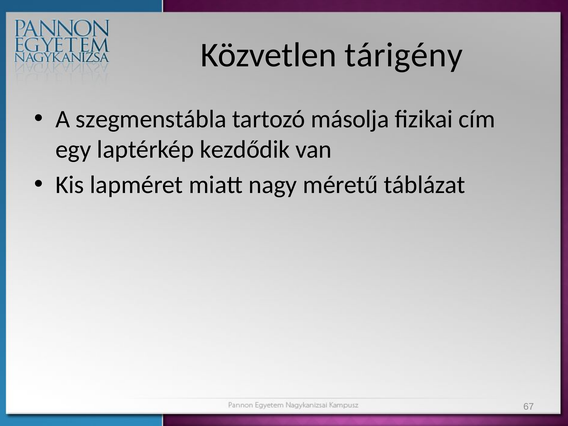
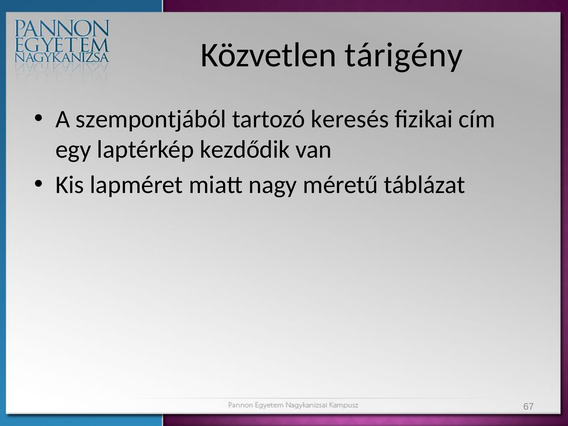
szegmenstábla: szegmenstábla -> szempontjából
másolja: másolja -> keresés
